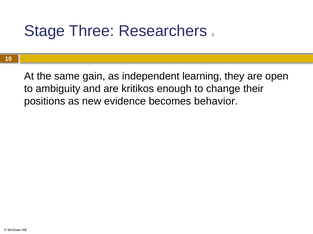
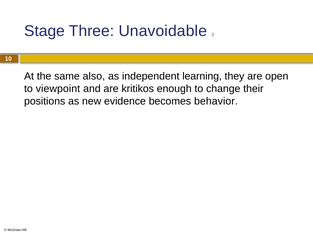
Researchers: Researchers -> Unavoidable
gain: gain -> also
ambiguity: ambiguity -> viewpoint
